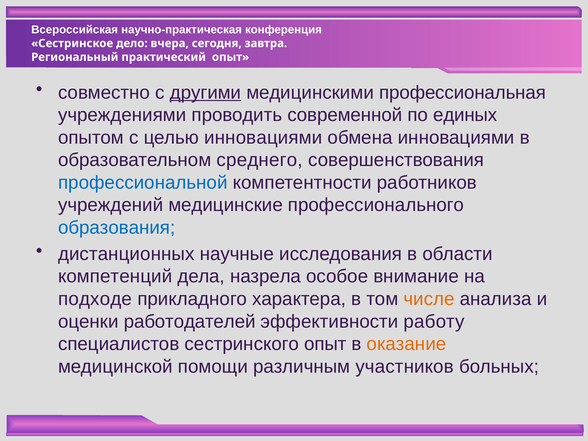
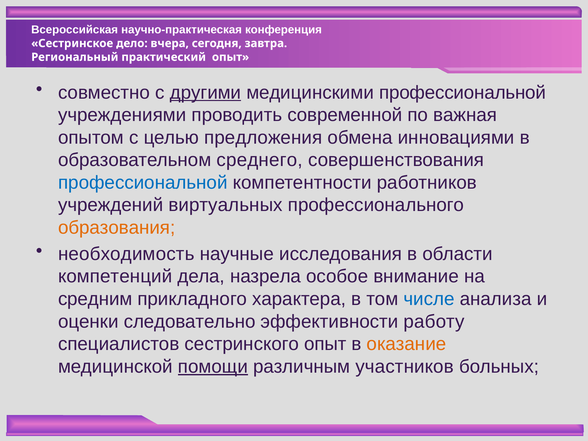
медицинскими профессиональная: профессиональная -> профессиональной
единых: единых -> важная
целью инновациями: инновациями -> предложения
медицинские: медицинские -> виртуальных
образования colour: blue -> orange
дистанционных: дистанционных -> необходимость
подходе: подходе -> средним
числе colour: orange -> blue
работодателей: работодателей -> следовательно
помощи underline: none -> present
